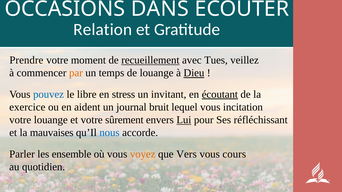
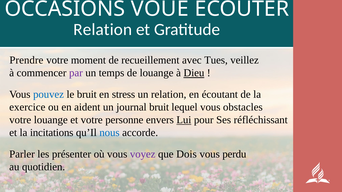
DANS: DANS -> VOUE
recueillement underline: present -> none
par colour: orange -> purple
le libre: libre -> bruit
un invitant: invitant -> relation
écoutant underline: present -> none
incitation: incitation -> obstacles
sûrement: sûrement -> personne
mauvaises: mauvaises -> incitations
ensemble: ensemble -> présenter
voyez colour: orange -> purple
Vers: Vers -> Dois
cours: cours -> perdu
